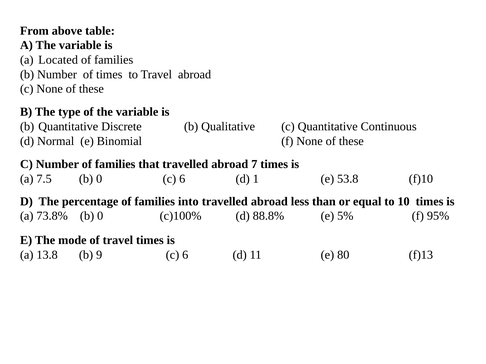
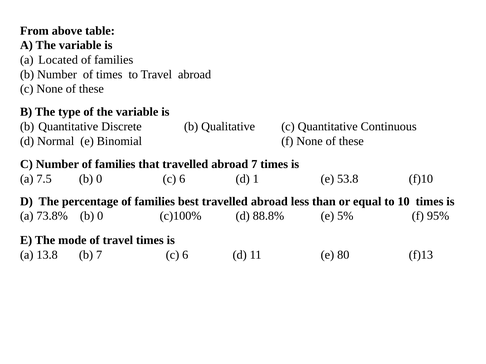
into: into -> best
b 9: 9 -> 7
